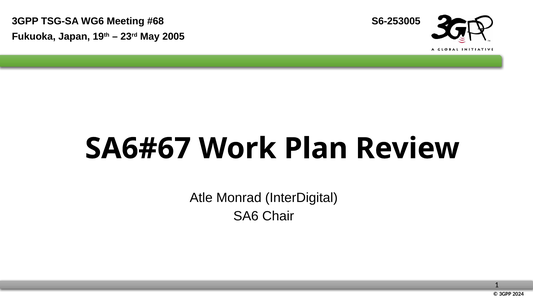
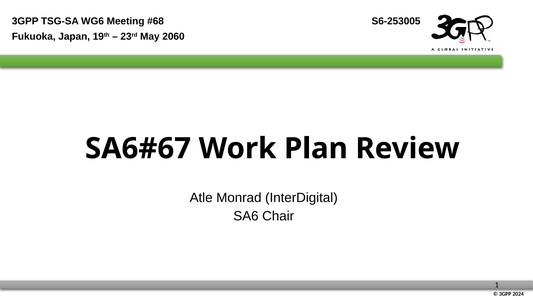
2005: 2005 -> 2060
